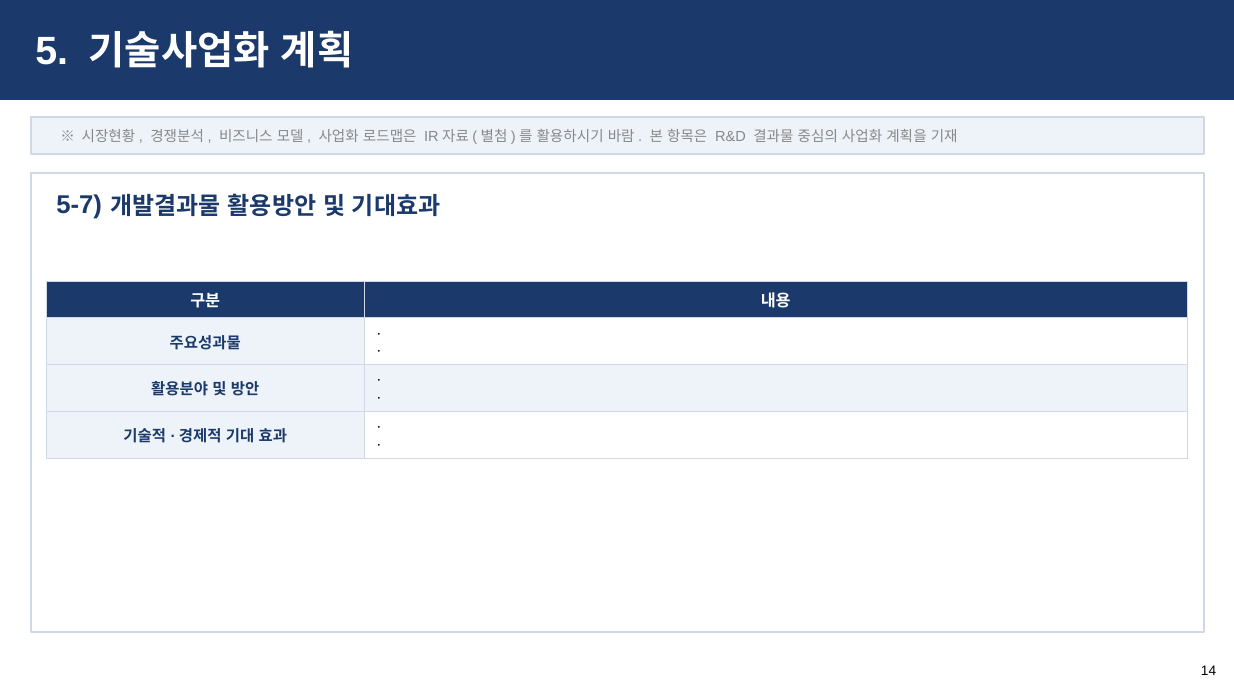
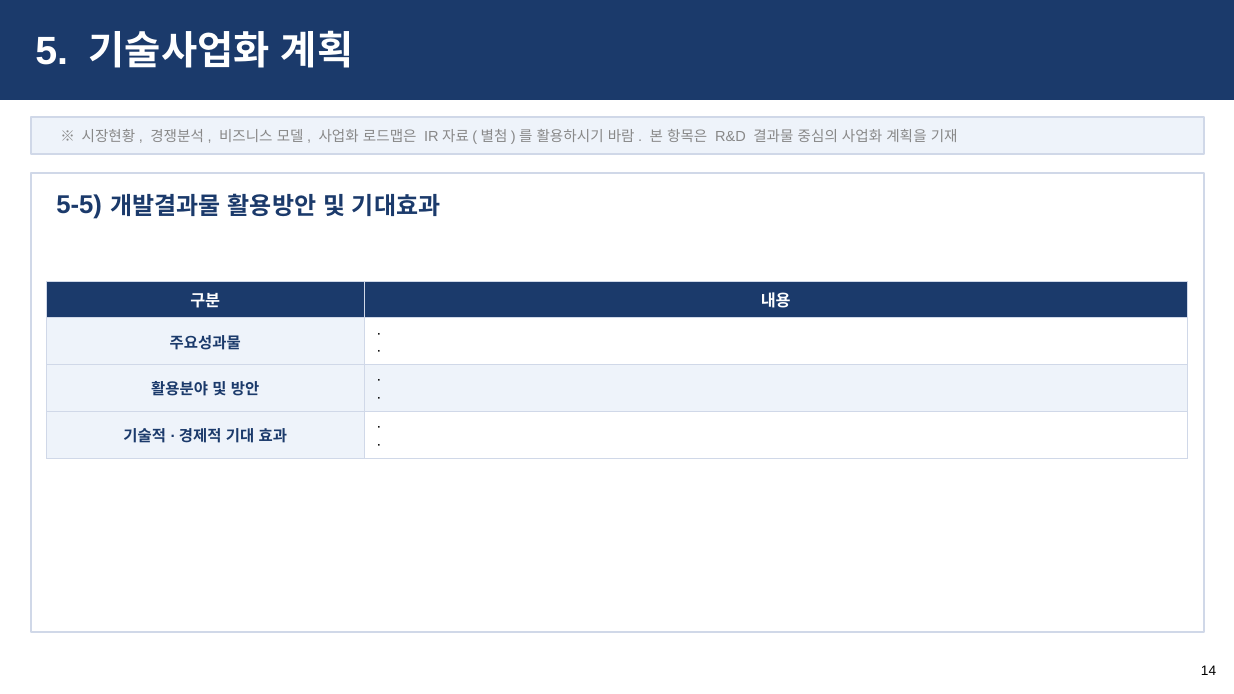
5-7: 5-7 -> 5-5
